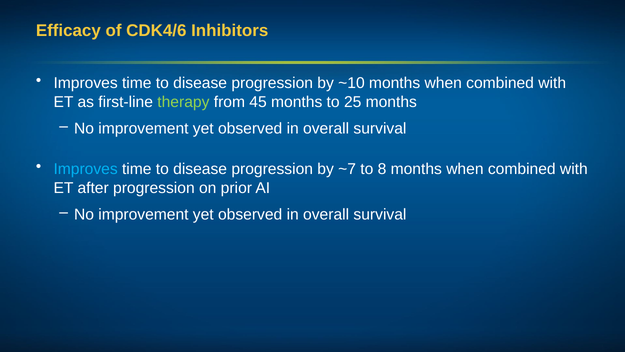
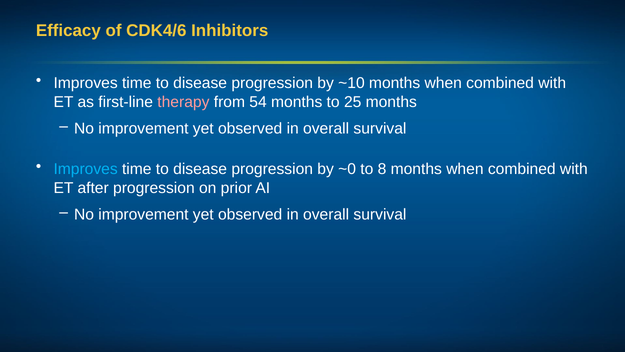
therapy colour: light green -> pink
45: 45 -> 54
~7: ~7 -> ~0
